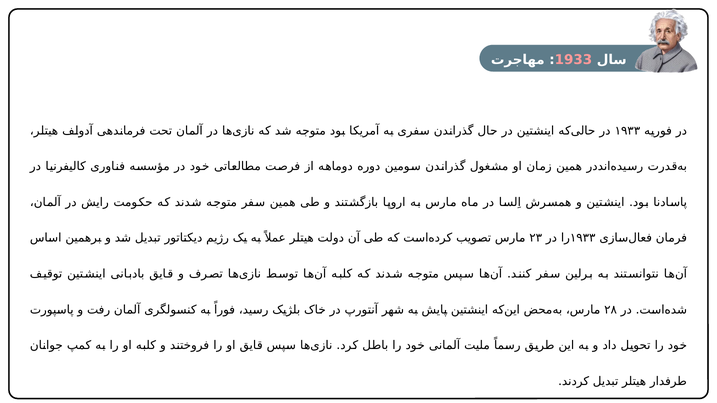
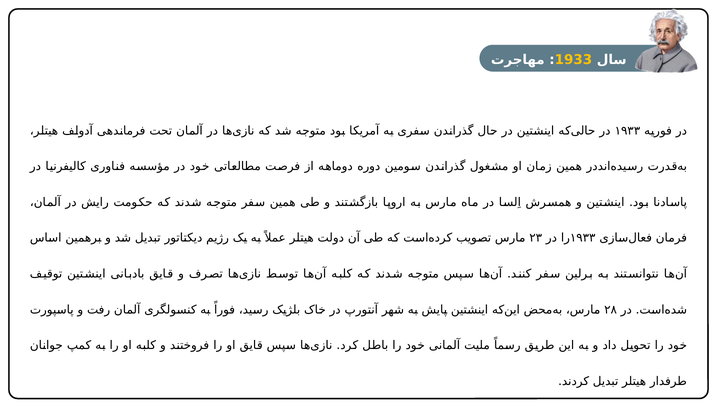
1933 colour: pink -> yellow
